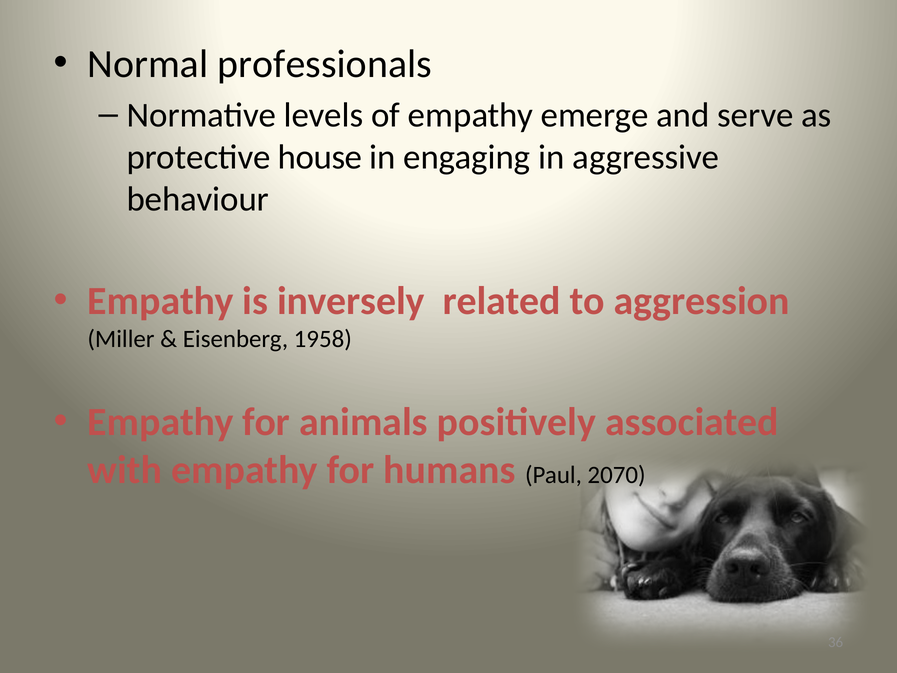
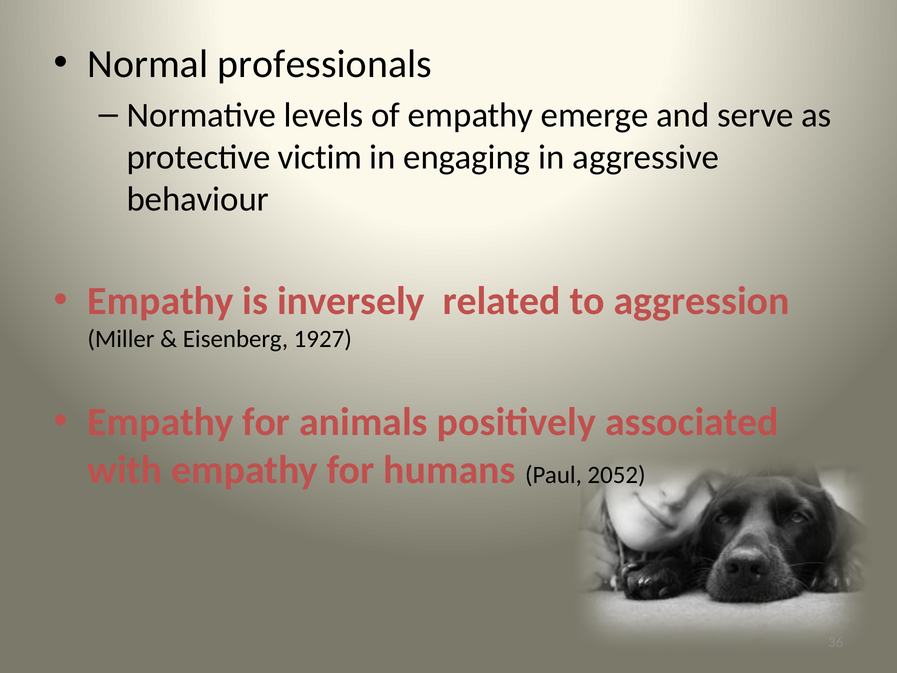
house: house -> victim
1958: 1958 -> 1927
2070: 2070 -> 2052
